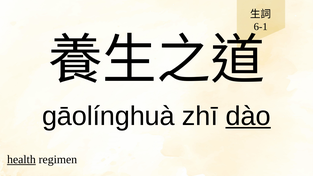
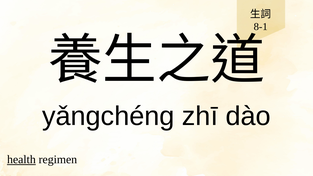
6-1: 6-1 -> 8-1
gāolínghuà: gāolínghuà -> yǎngchéng
dào underline: present -> none
